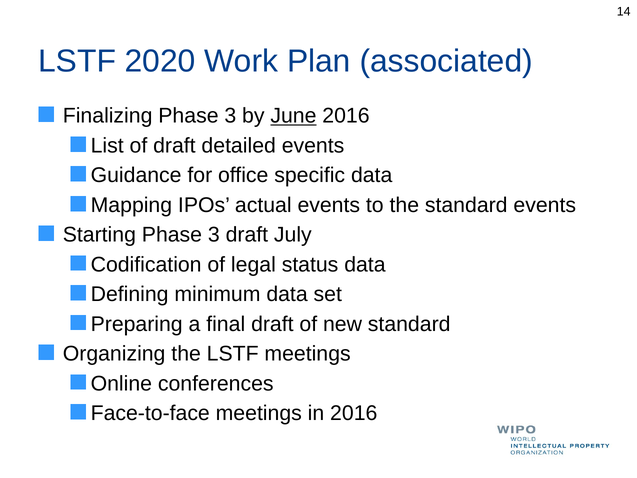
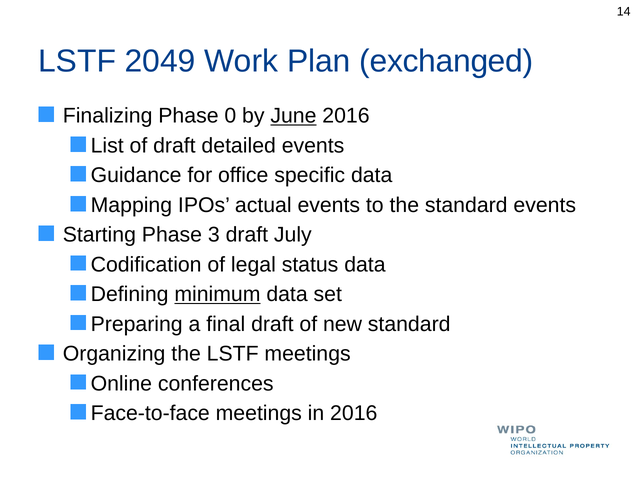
2020: 2020 -> 2049
associated: associated -> exchanged
Finalizing Phase 3: 3 -> 0
minimum underline: none -> present
